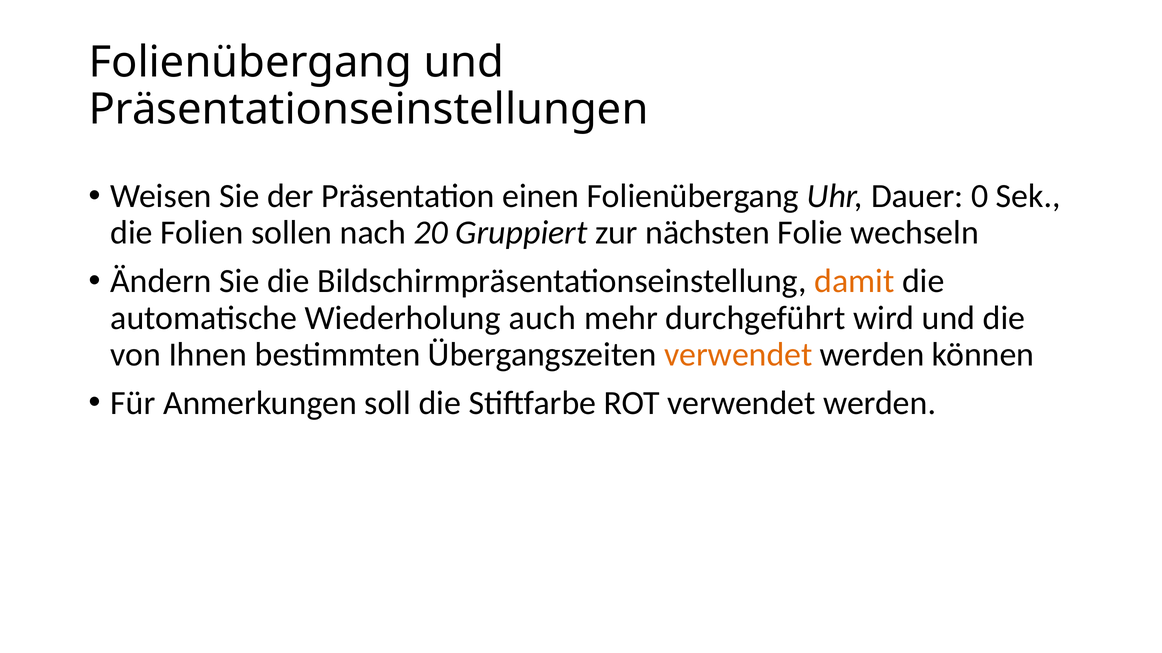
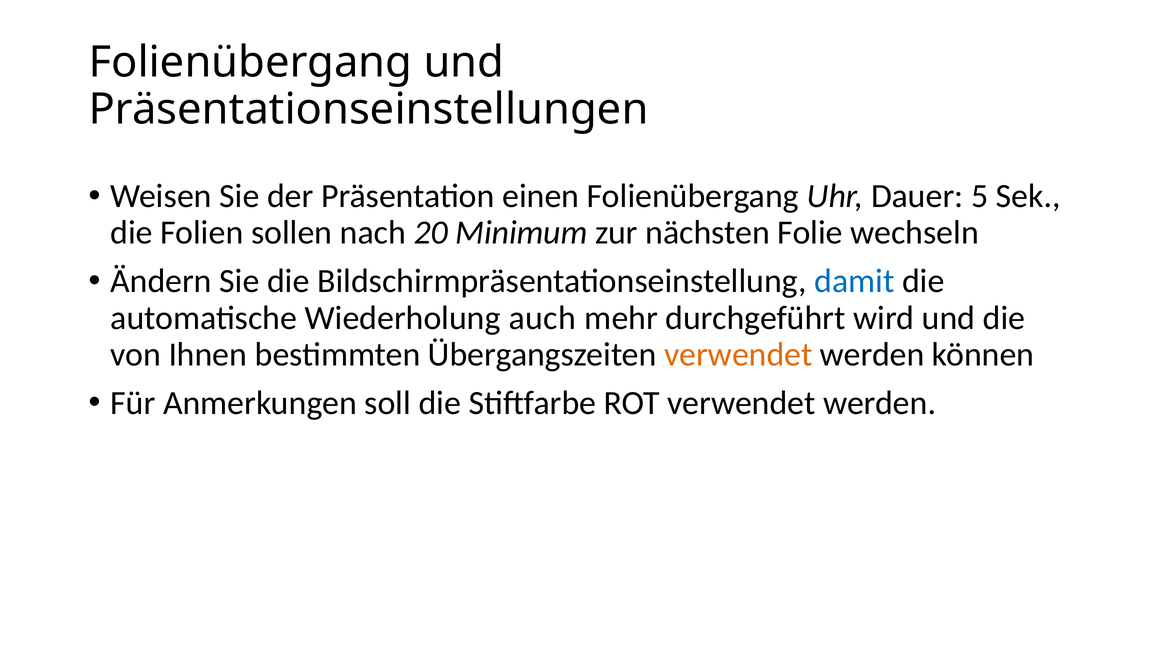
0: 0 -> 5
Gruppiert: Gruppiert -> Minimum
damit colour: orange -> blue
